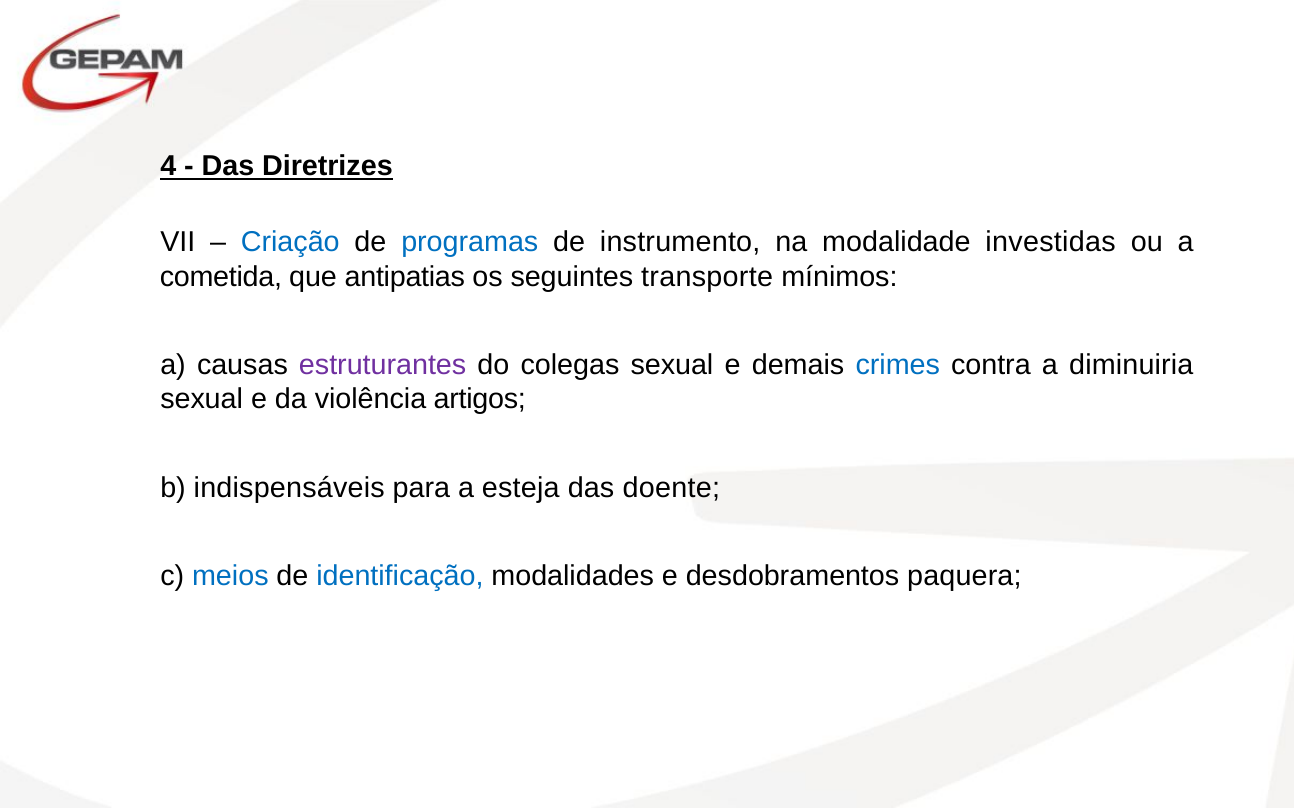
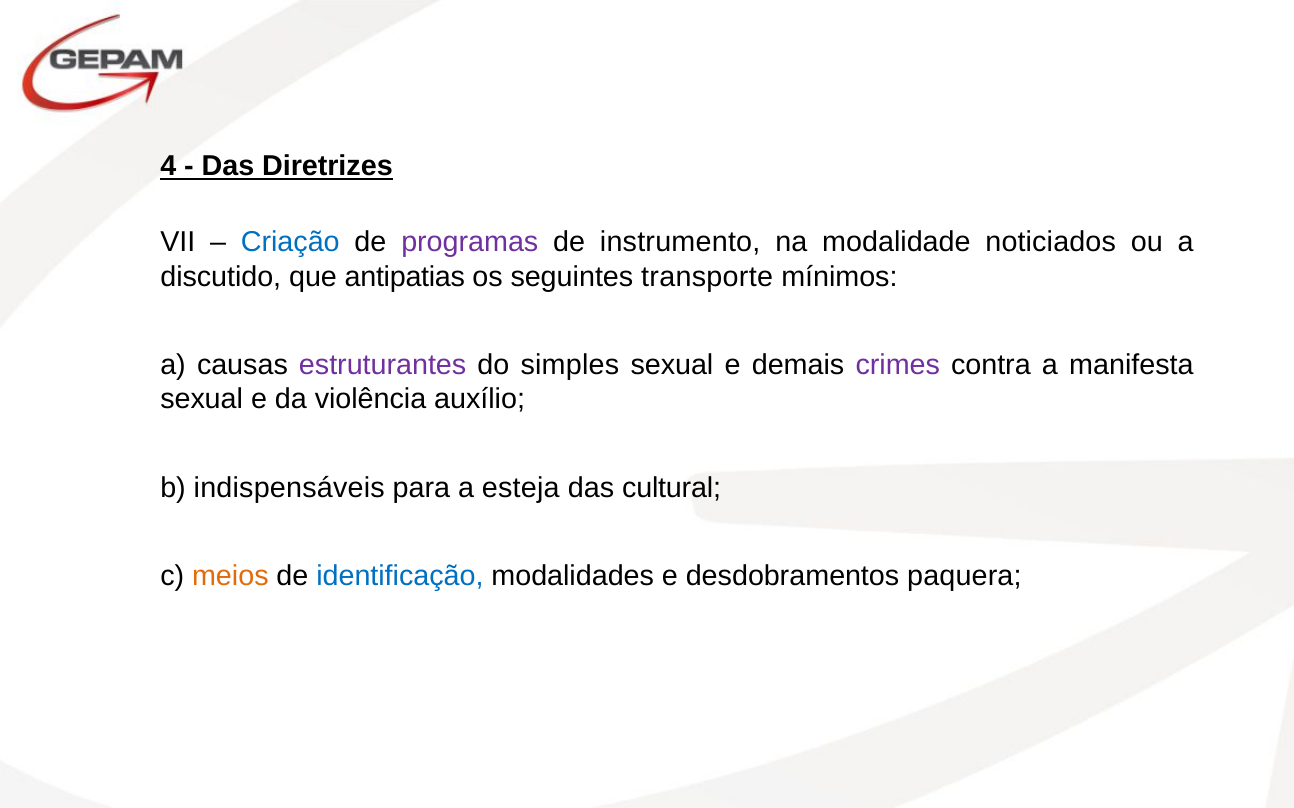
programas colour: blue -> purple
investidas: investidas -> noticiados
cometida: cometida -> discutido
colegas: colegas -> simples
crimes colour: blue -> purple
diminuiria: diminuiria -> manifesta
artigos: artigos -> auxílio
doente: doente -> cultural
meios colour: blue -> orange
